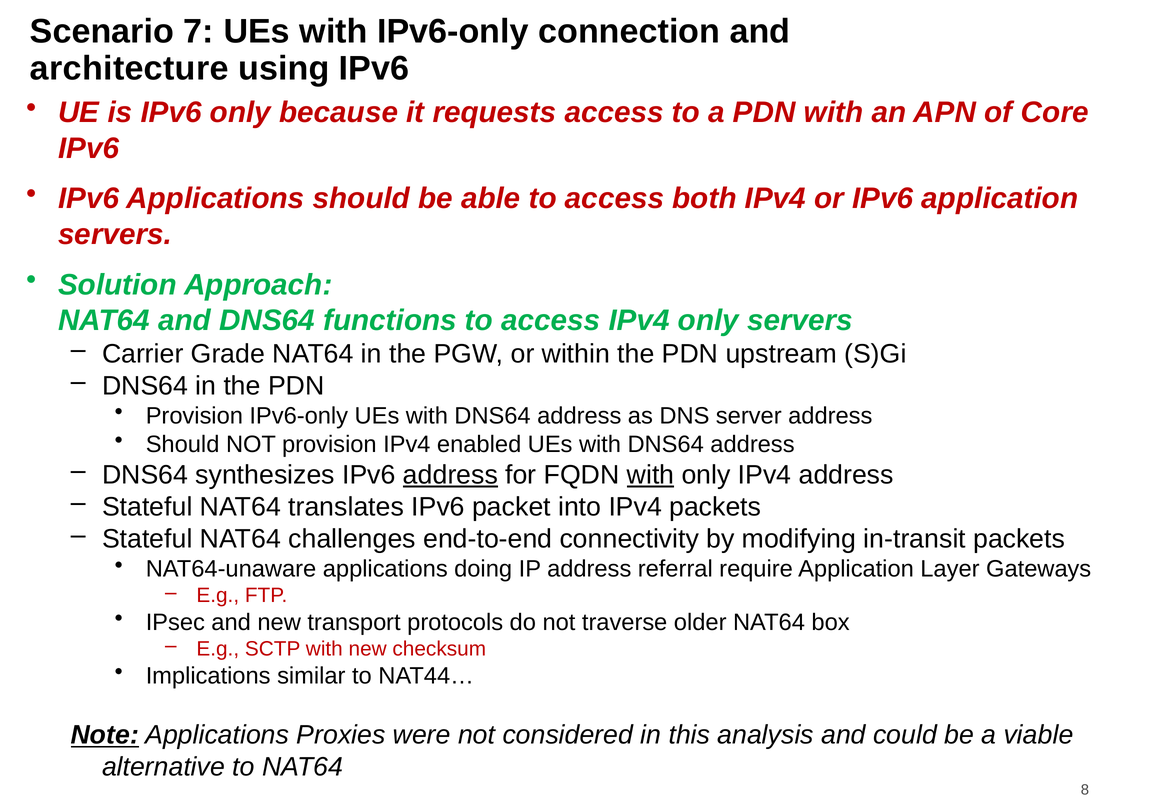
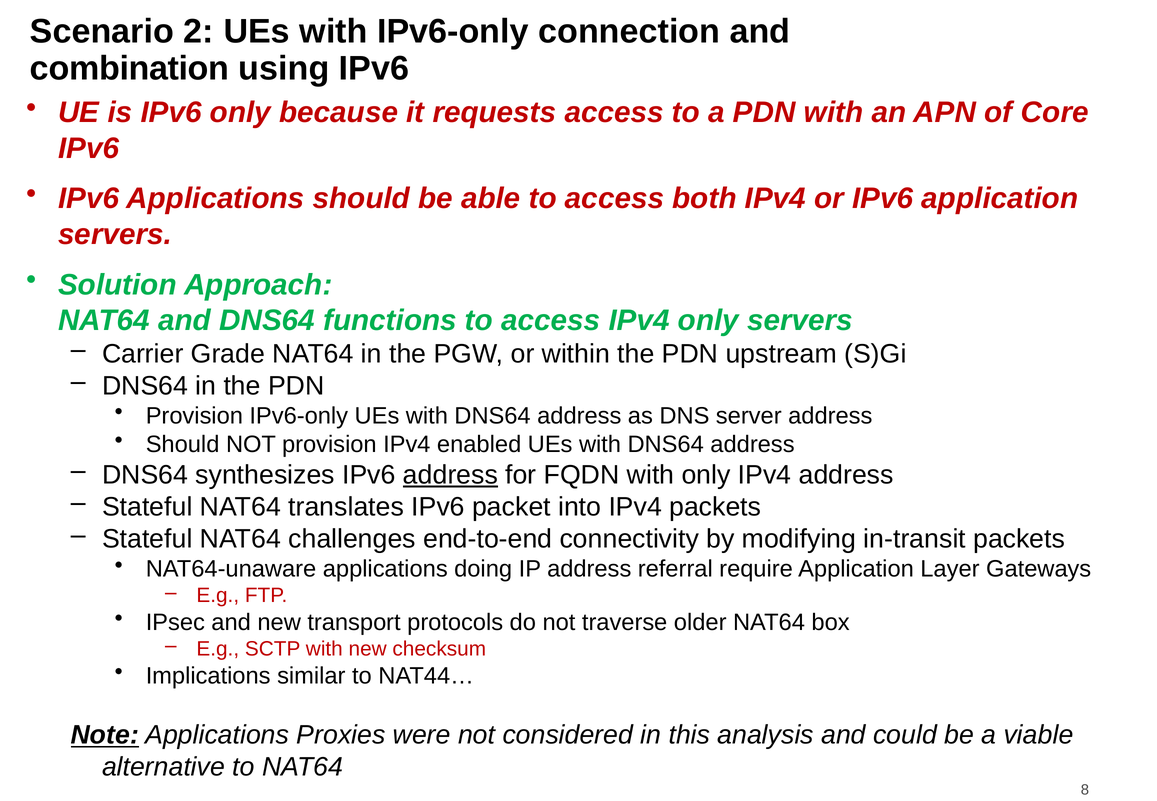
7: 7 -> 2
architecture: architecture -> combination
with at (651, 475) underline: present -> none
